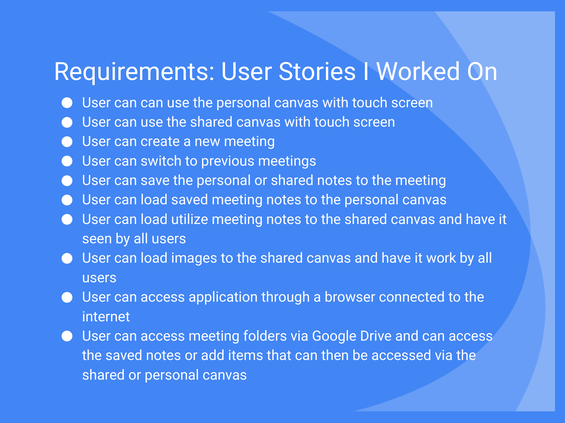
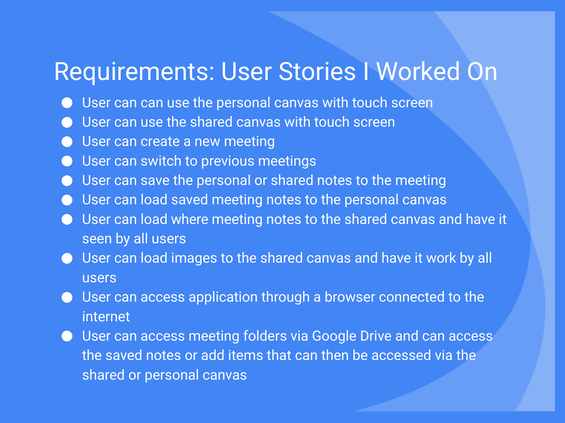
utilize: utilize -> where
